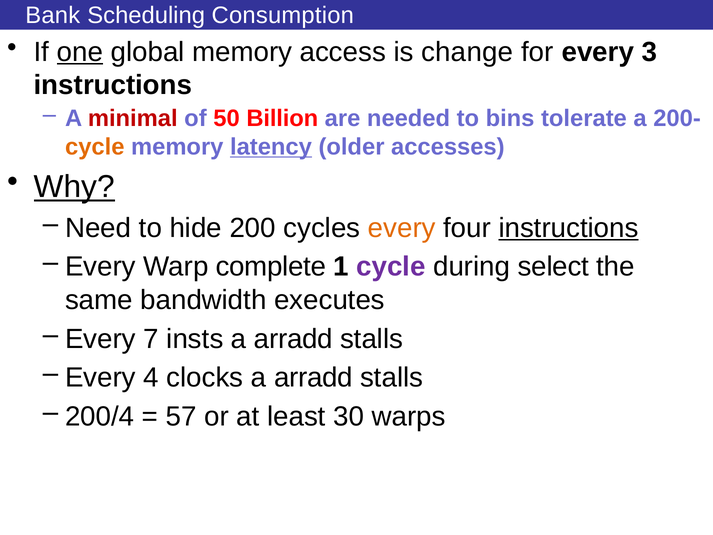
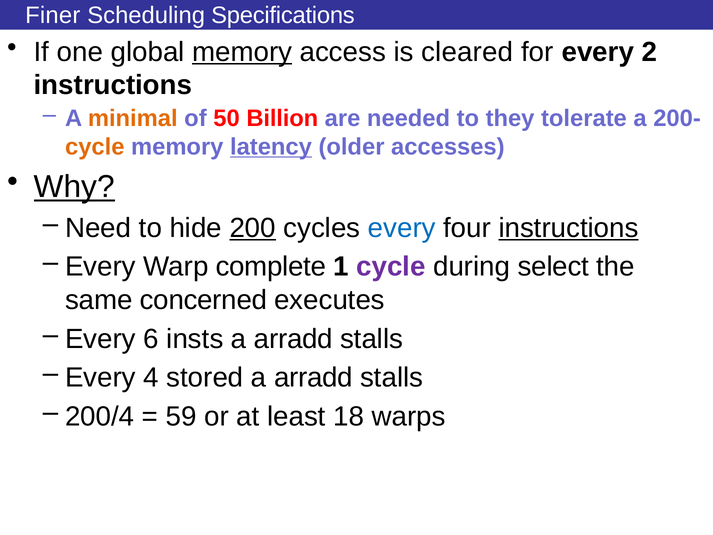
Bank: Bank -> Finer
Consumption: Consumption -> Specifications
one underline: present -> none
memory at (242, 52) underline: none -> present
change: change -> cleared
3: 3 -> 2
minimal colour: red -> orange
bins: bins -> they
200 underline: none -> present
every at (402, 228) colour: orange -> blue
bandwidth: bandwidth -> concerned
7: 7 -> 6
clocks: clocks -> stored
57: 57 -> 59
30: 30 -> 18
